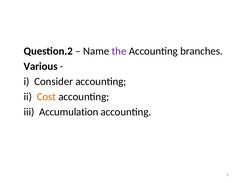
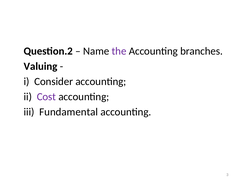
Various: Various -> Valuing
Cost colour: orange -> purple
Accumulation: Accumulation -> Fundamental
